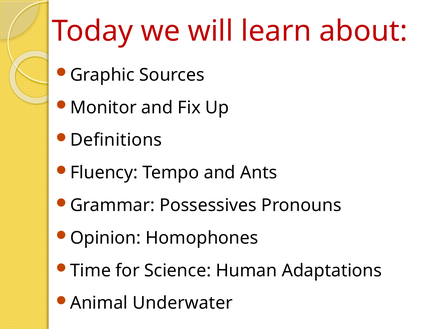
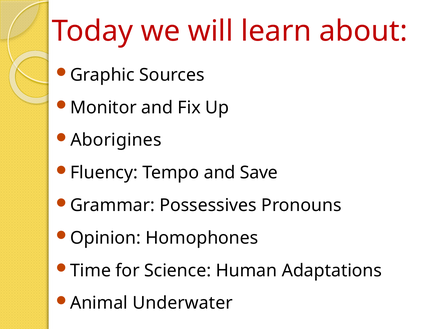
Definitions: Definitions -> Aborigines
Ants: Ants -> Save
